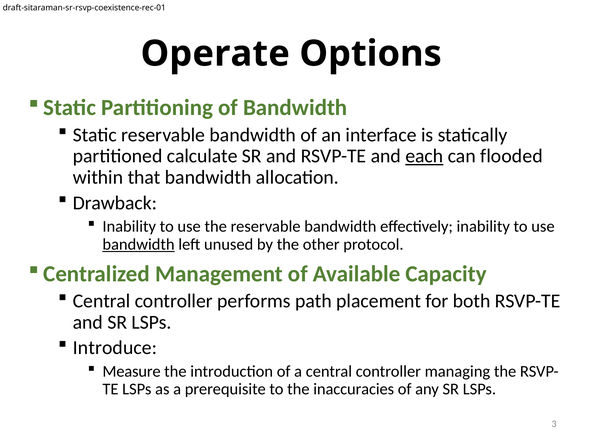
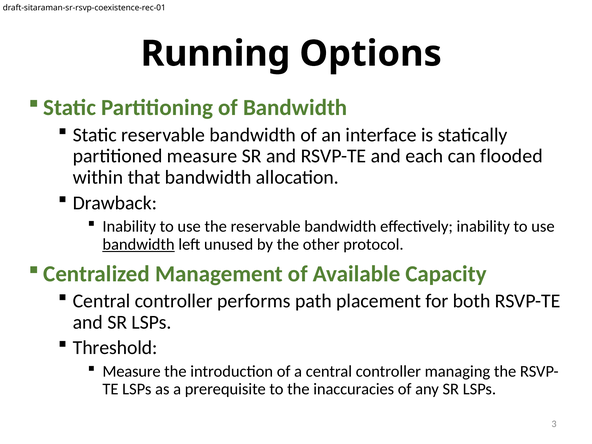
Operate: Operate -> Running
partitioned calculate: calculate -> measure
each underline: present -> none
Introduce: Introduce -> Threshold
